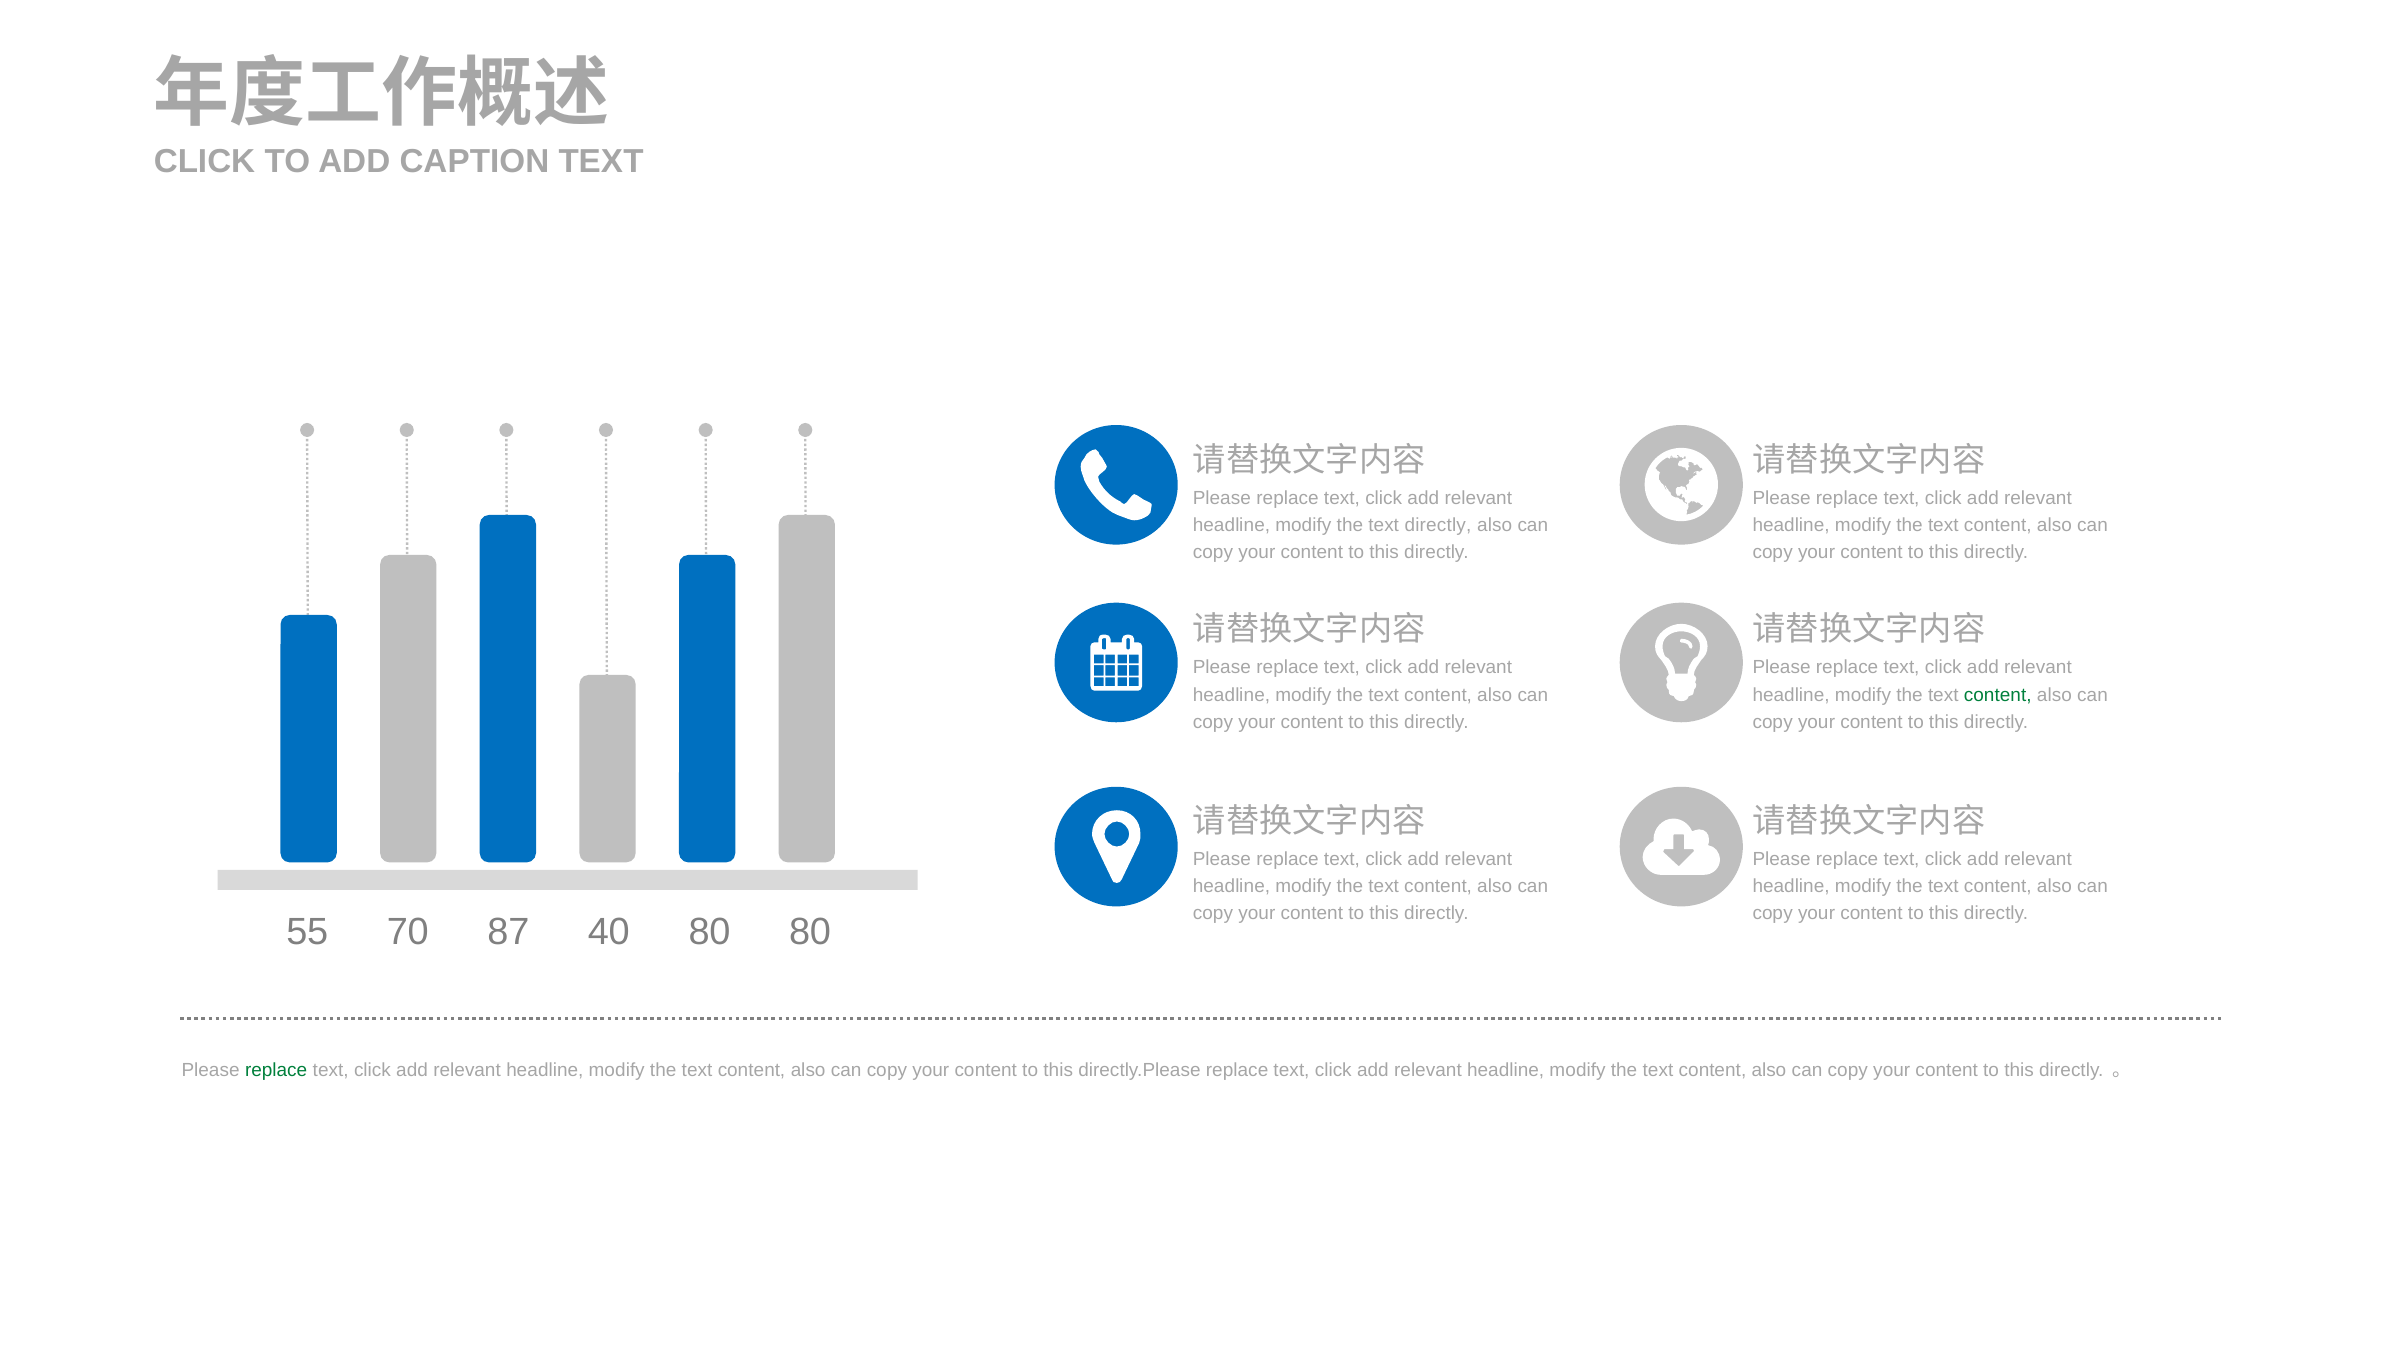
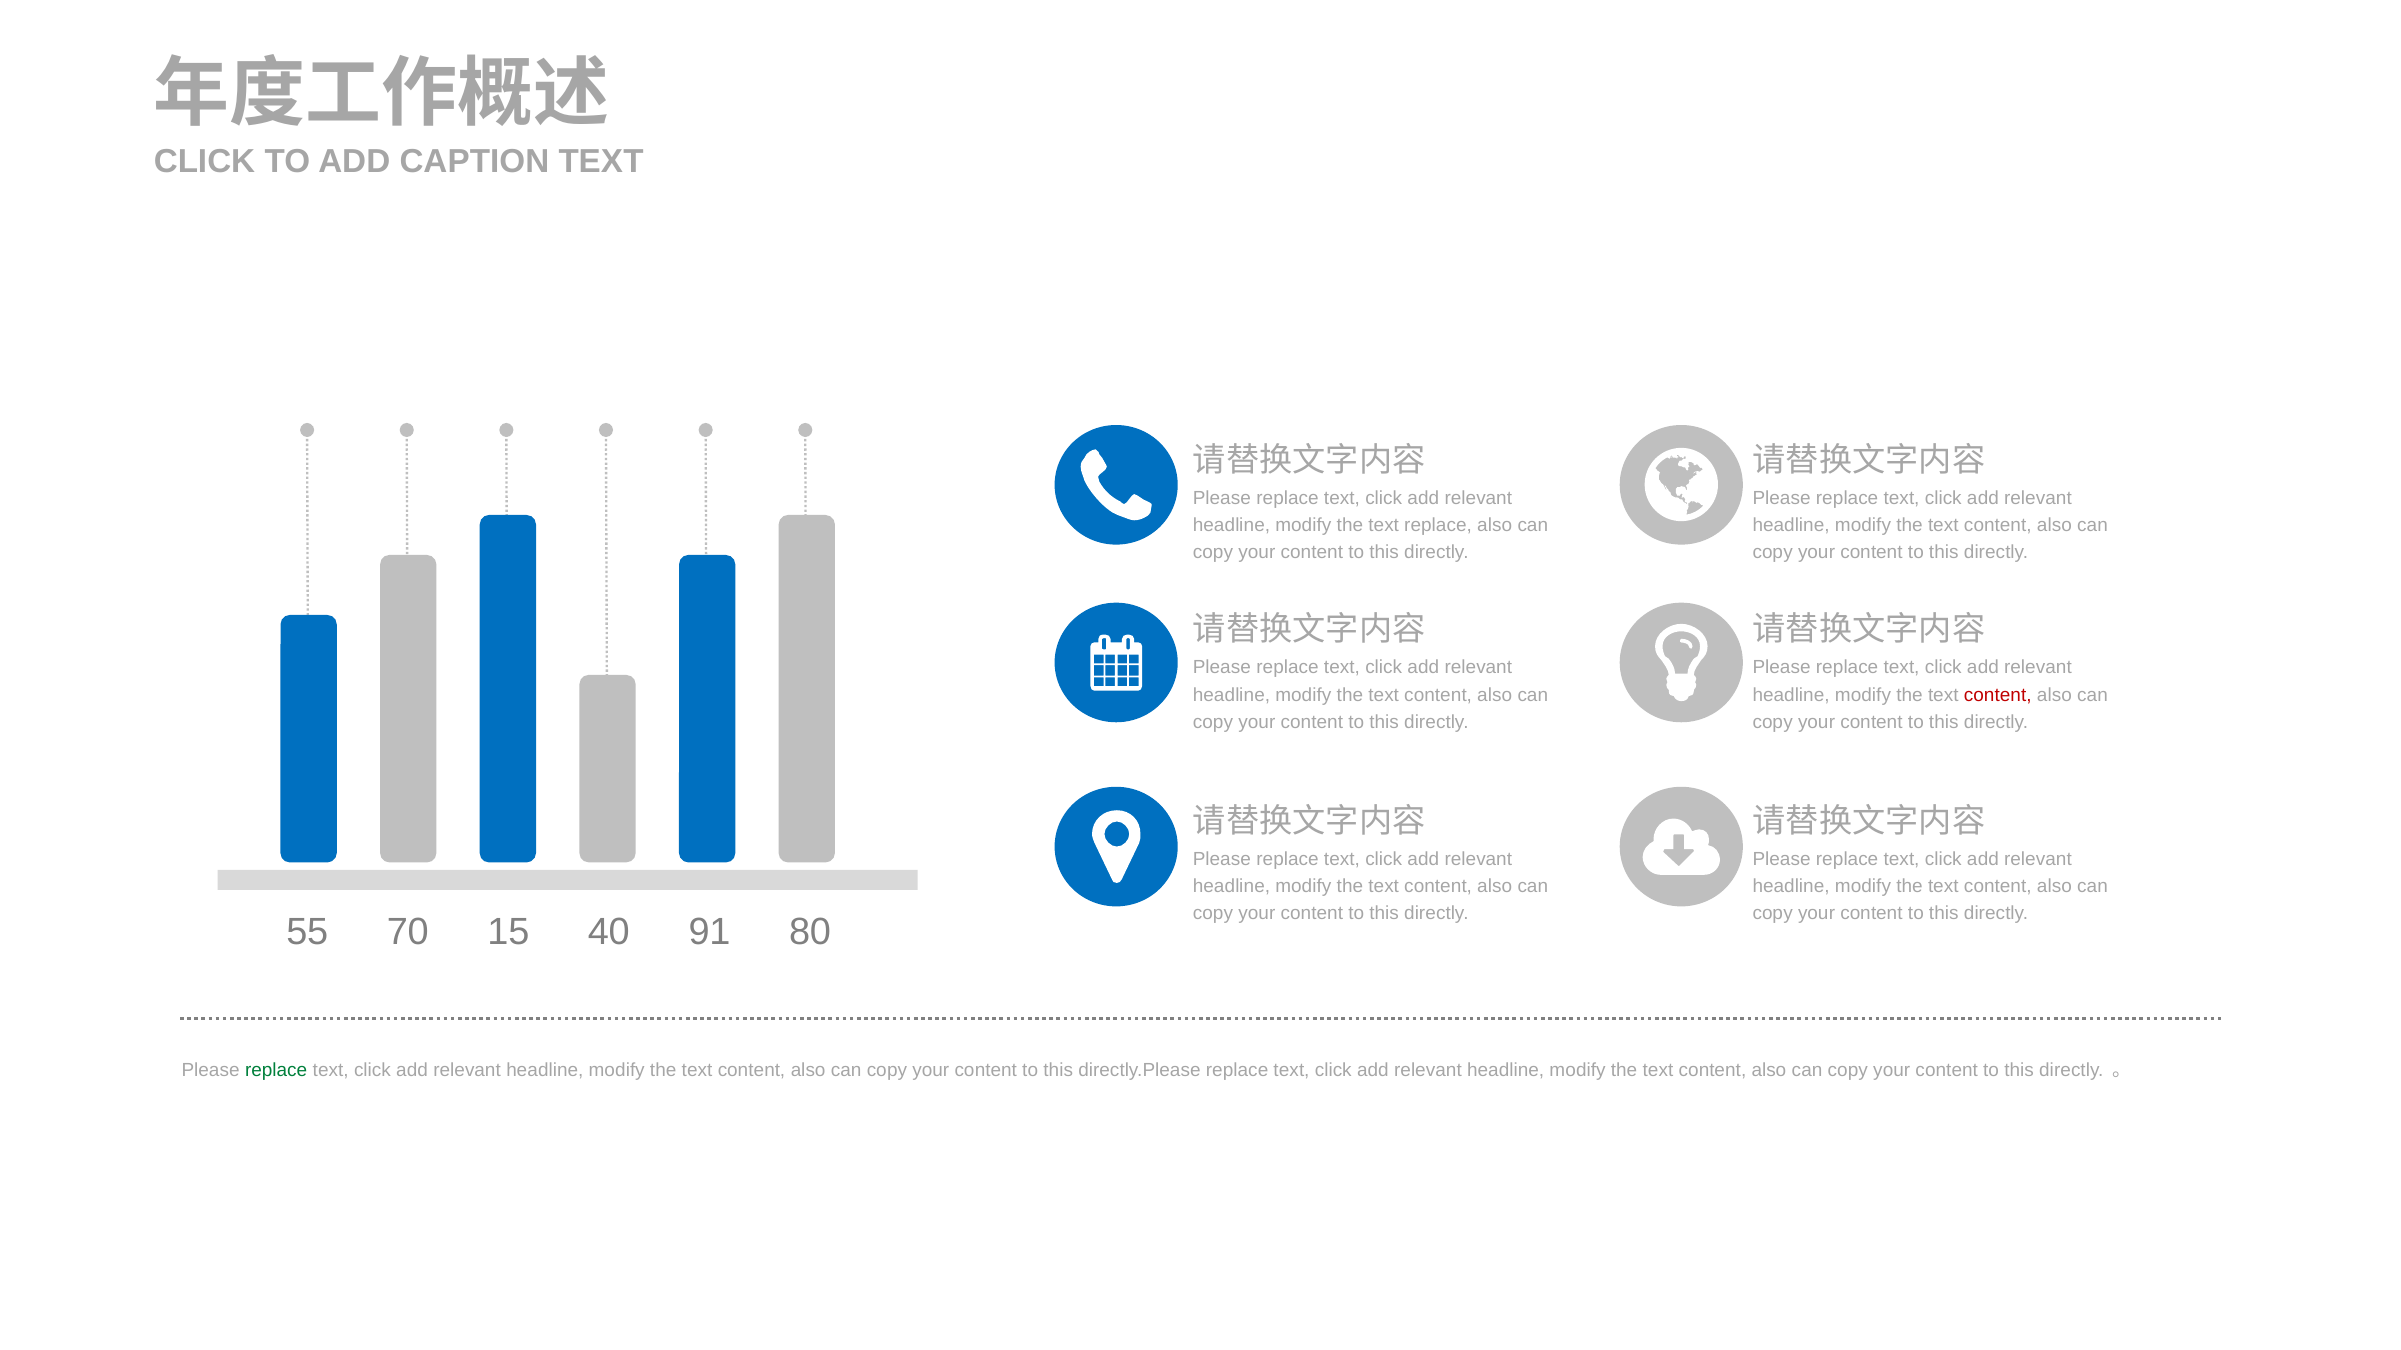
text directly: directly -> replace
content at (1998, 695) colour: green -> red
87: 87 -> 15
40 80: 80 -> 91
